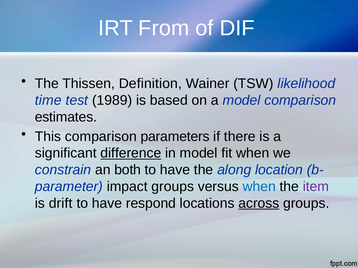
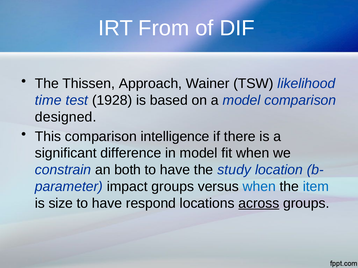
Definition: Definition -> Approach
1989: 1989 -> 1928
estimates: estimates -> designed
parameters: parameters -> intelligence
difference underline: present -> none
along: along -> study
item colour: purple -> blue
drift: drift -> size
